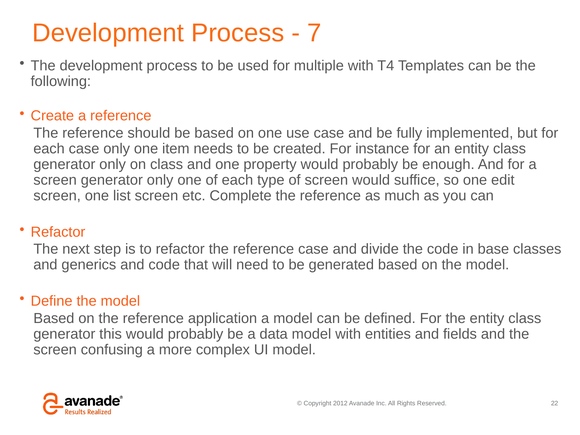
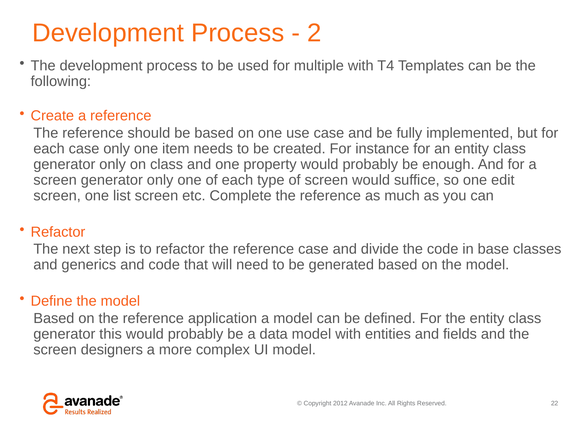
7: 7 -> 2
confusing: confusing -> designers
